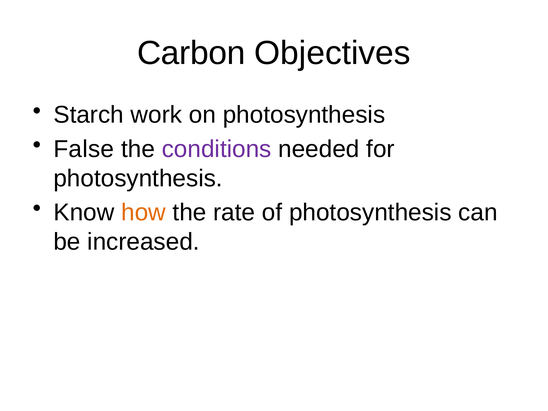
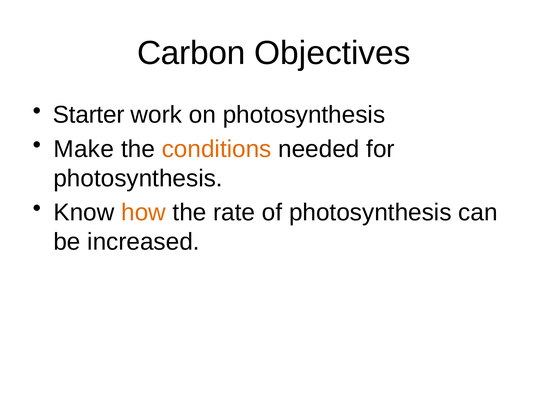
Starch: Starch -> Starter
False: False -> Make
conditions colour: purple -> orange
